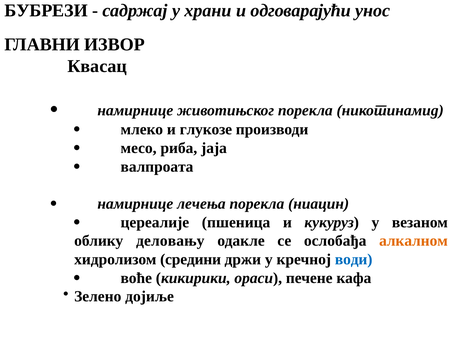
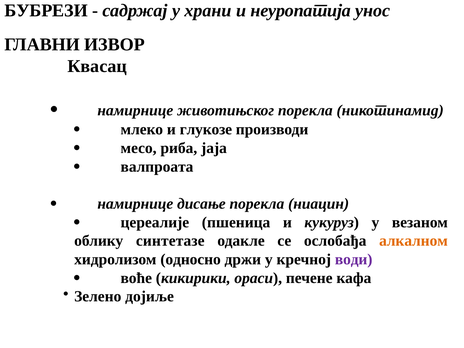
одговарајући: одговарајући -> неуропатија
лечења: лечења -> дисање
деловању: деловању -> синтетазе
средини: средини -> односно
води colour: blue -> purple
